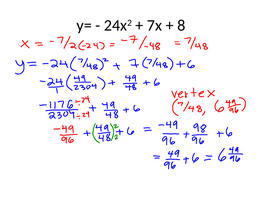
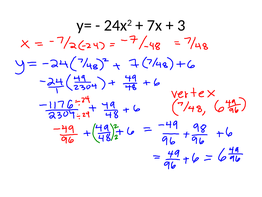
8: 8 -> 3
